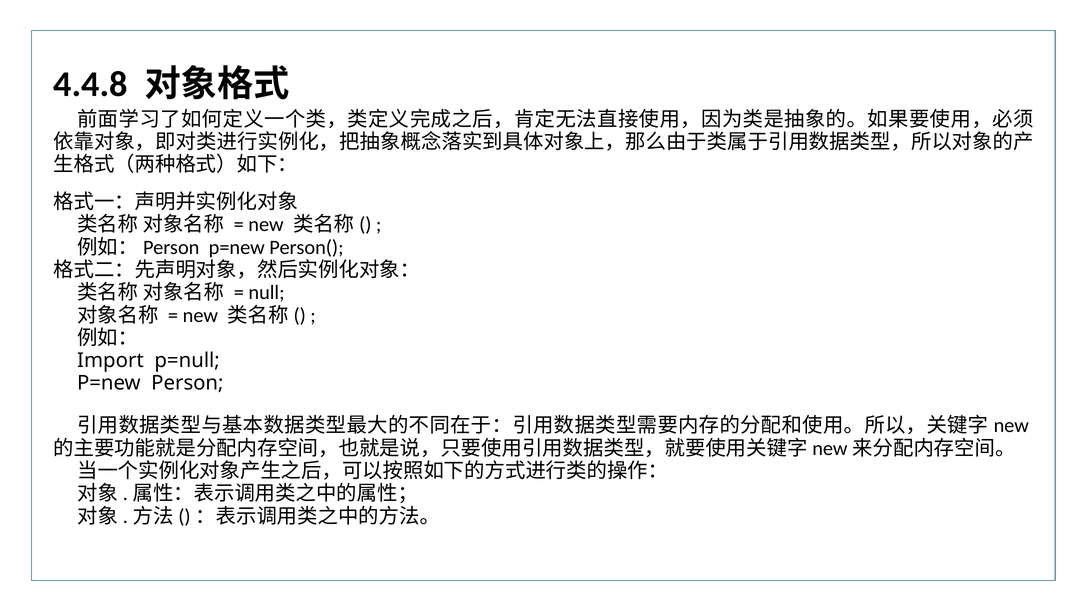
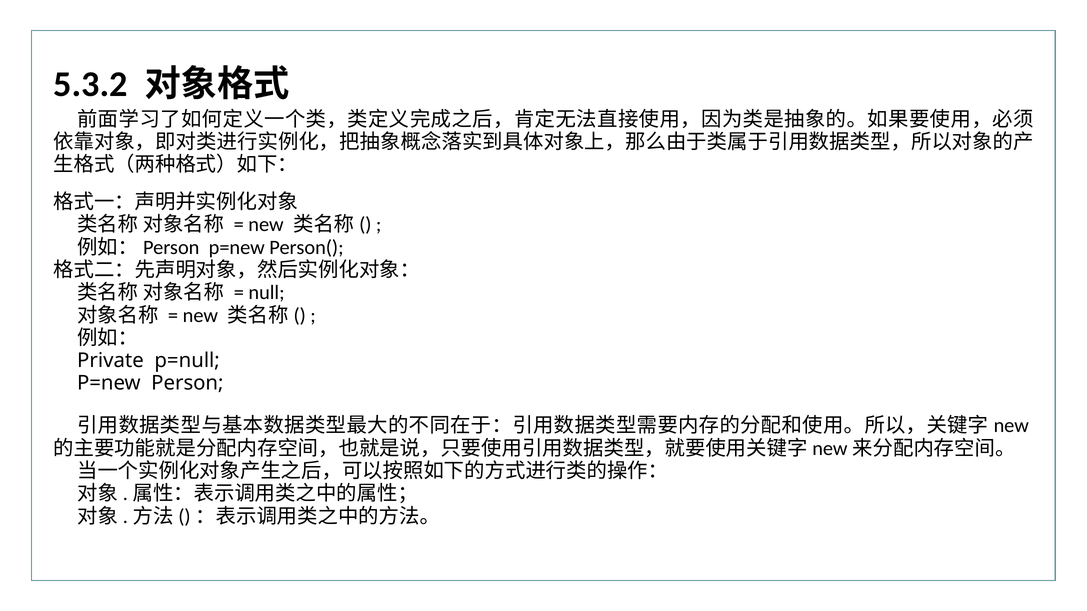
4.4.8: 4.4.8 -> 5.3.2
Import: Import -> Private
